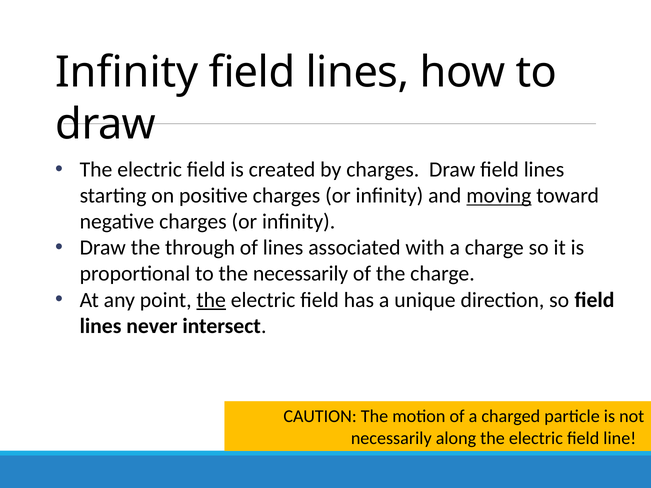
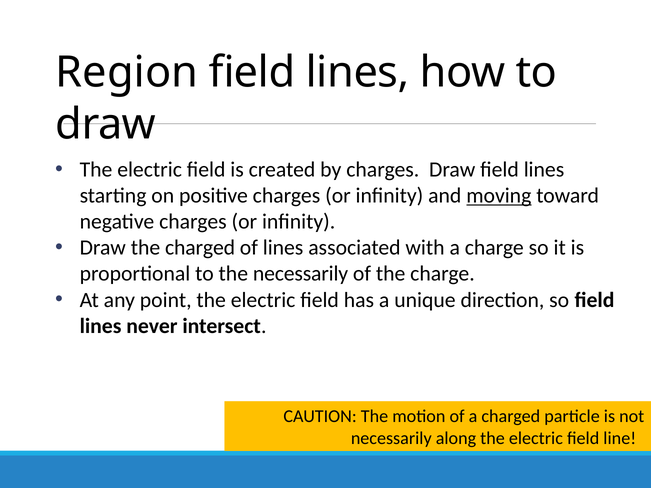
Infinity at (127, 72): Infinity -> Region
the through: through -> charged
the at (211, 300) underline: present -> none
